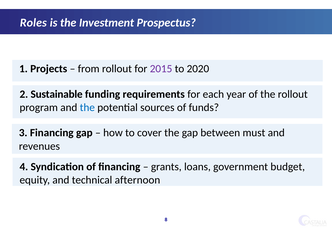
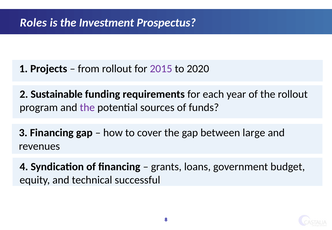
the at (87, 107) colour: blue -> purple
must: must -> large
afternoon: afternoon -> successful
